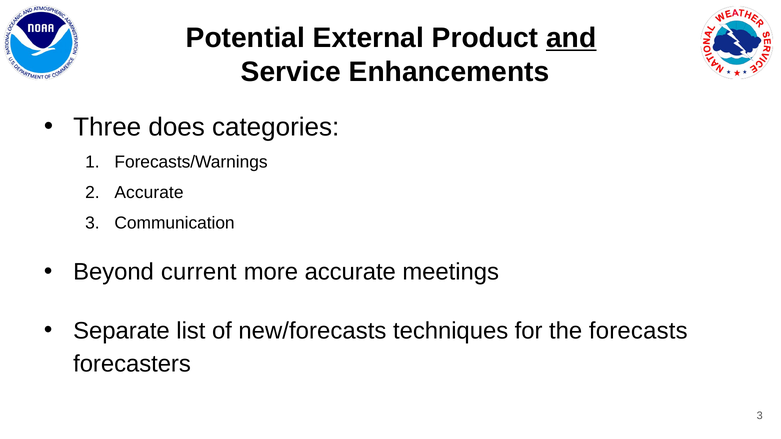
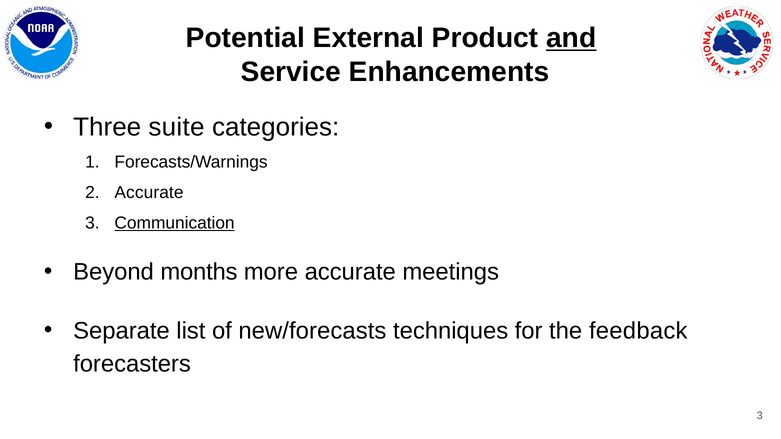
does: does -> suite
Communication underline: none -> present
current: current -> months
forecasts: forecasts -> feedback
